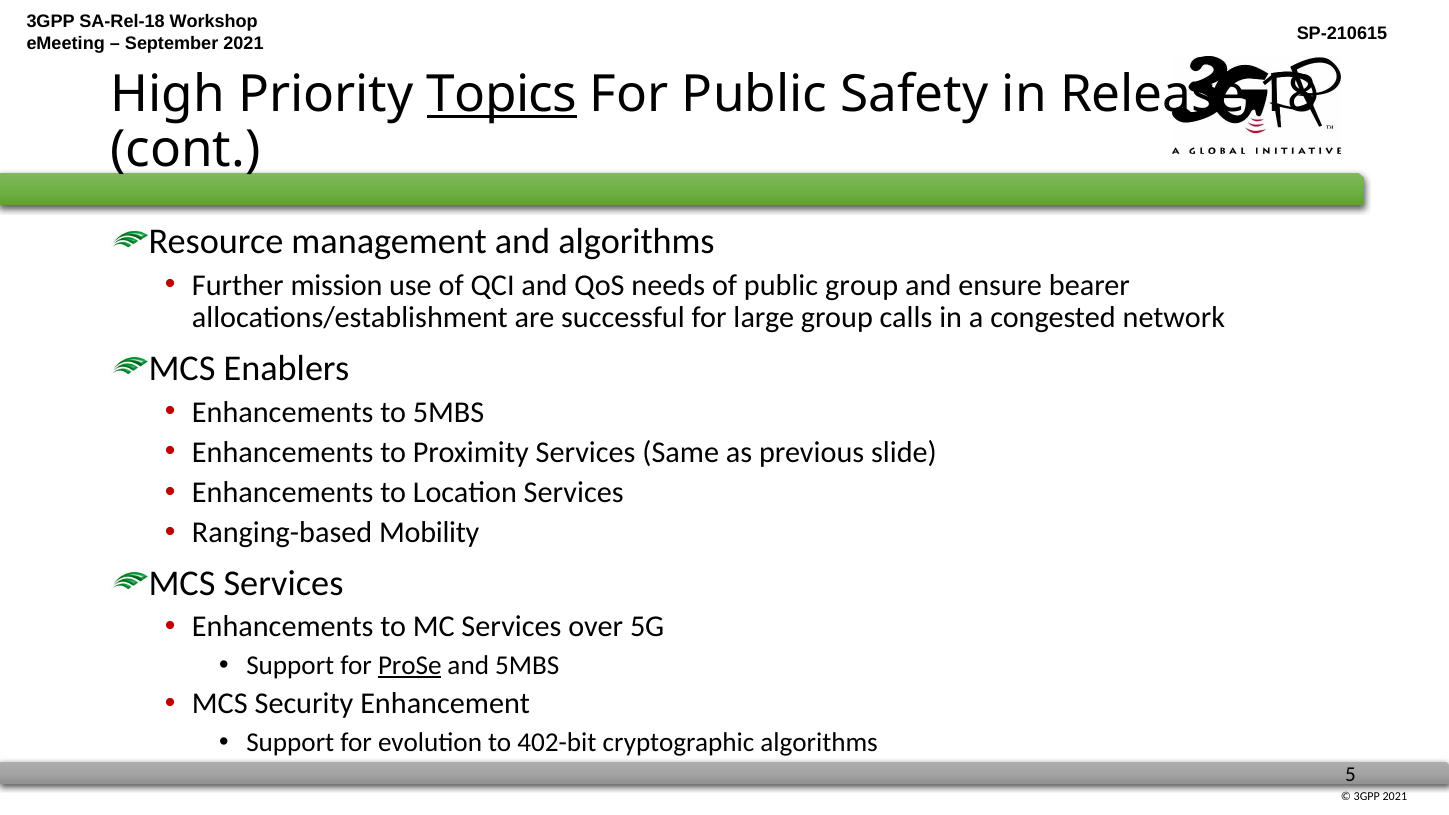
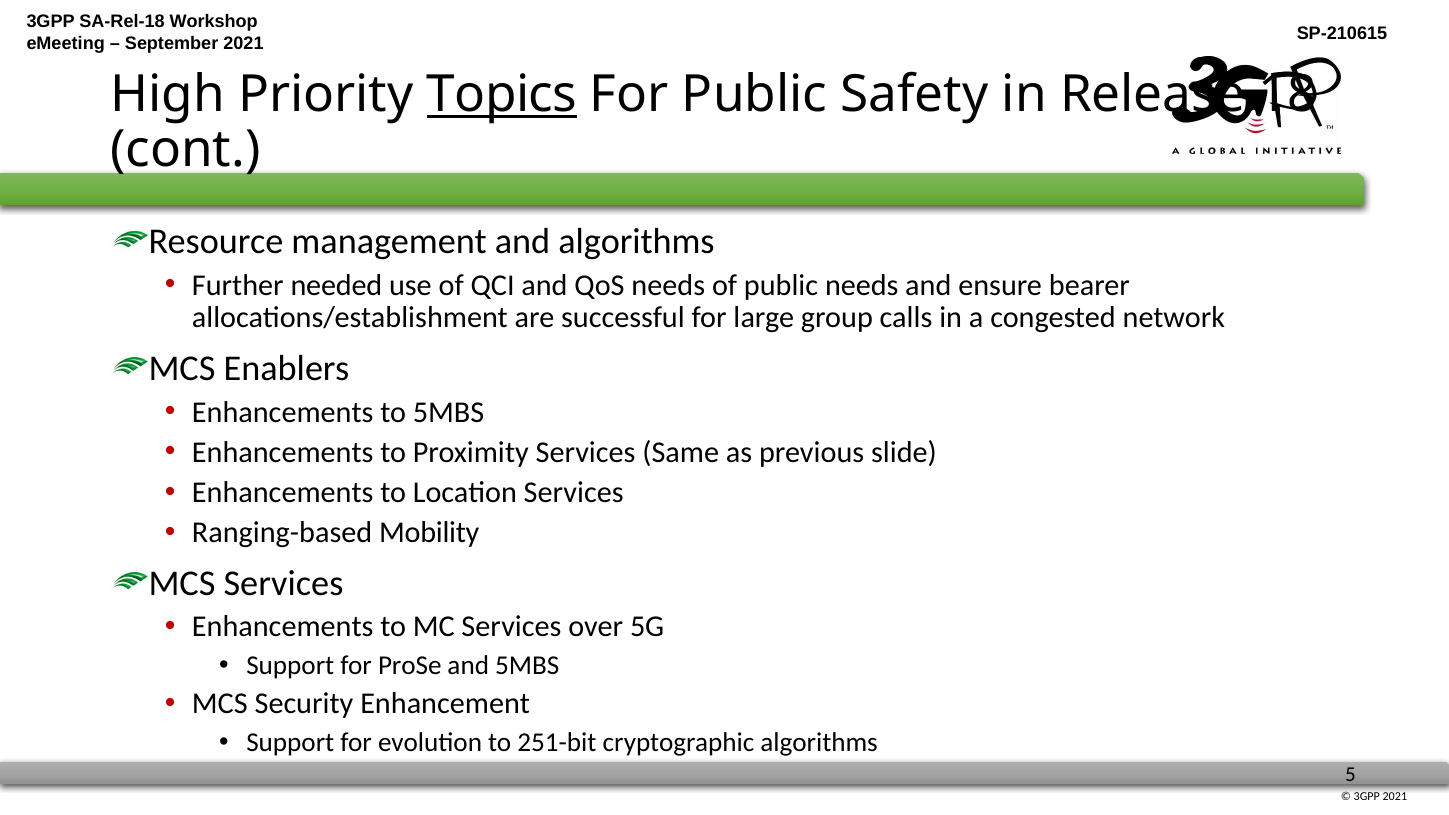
mission: mission -> needed
public group: group -> needs
ProSe underline: present -> none
402-bit: 402-bit -> 251-bit
